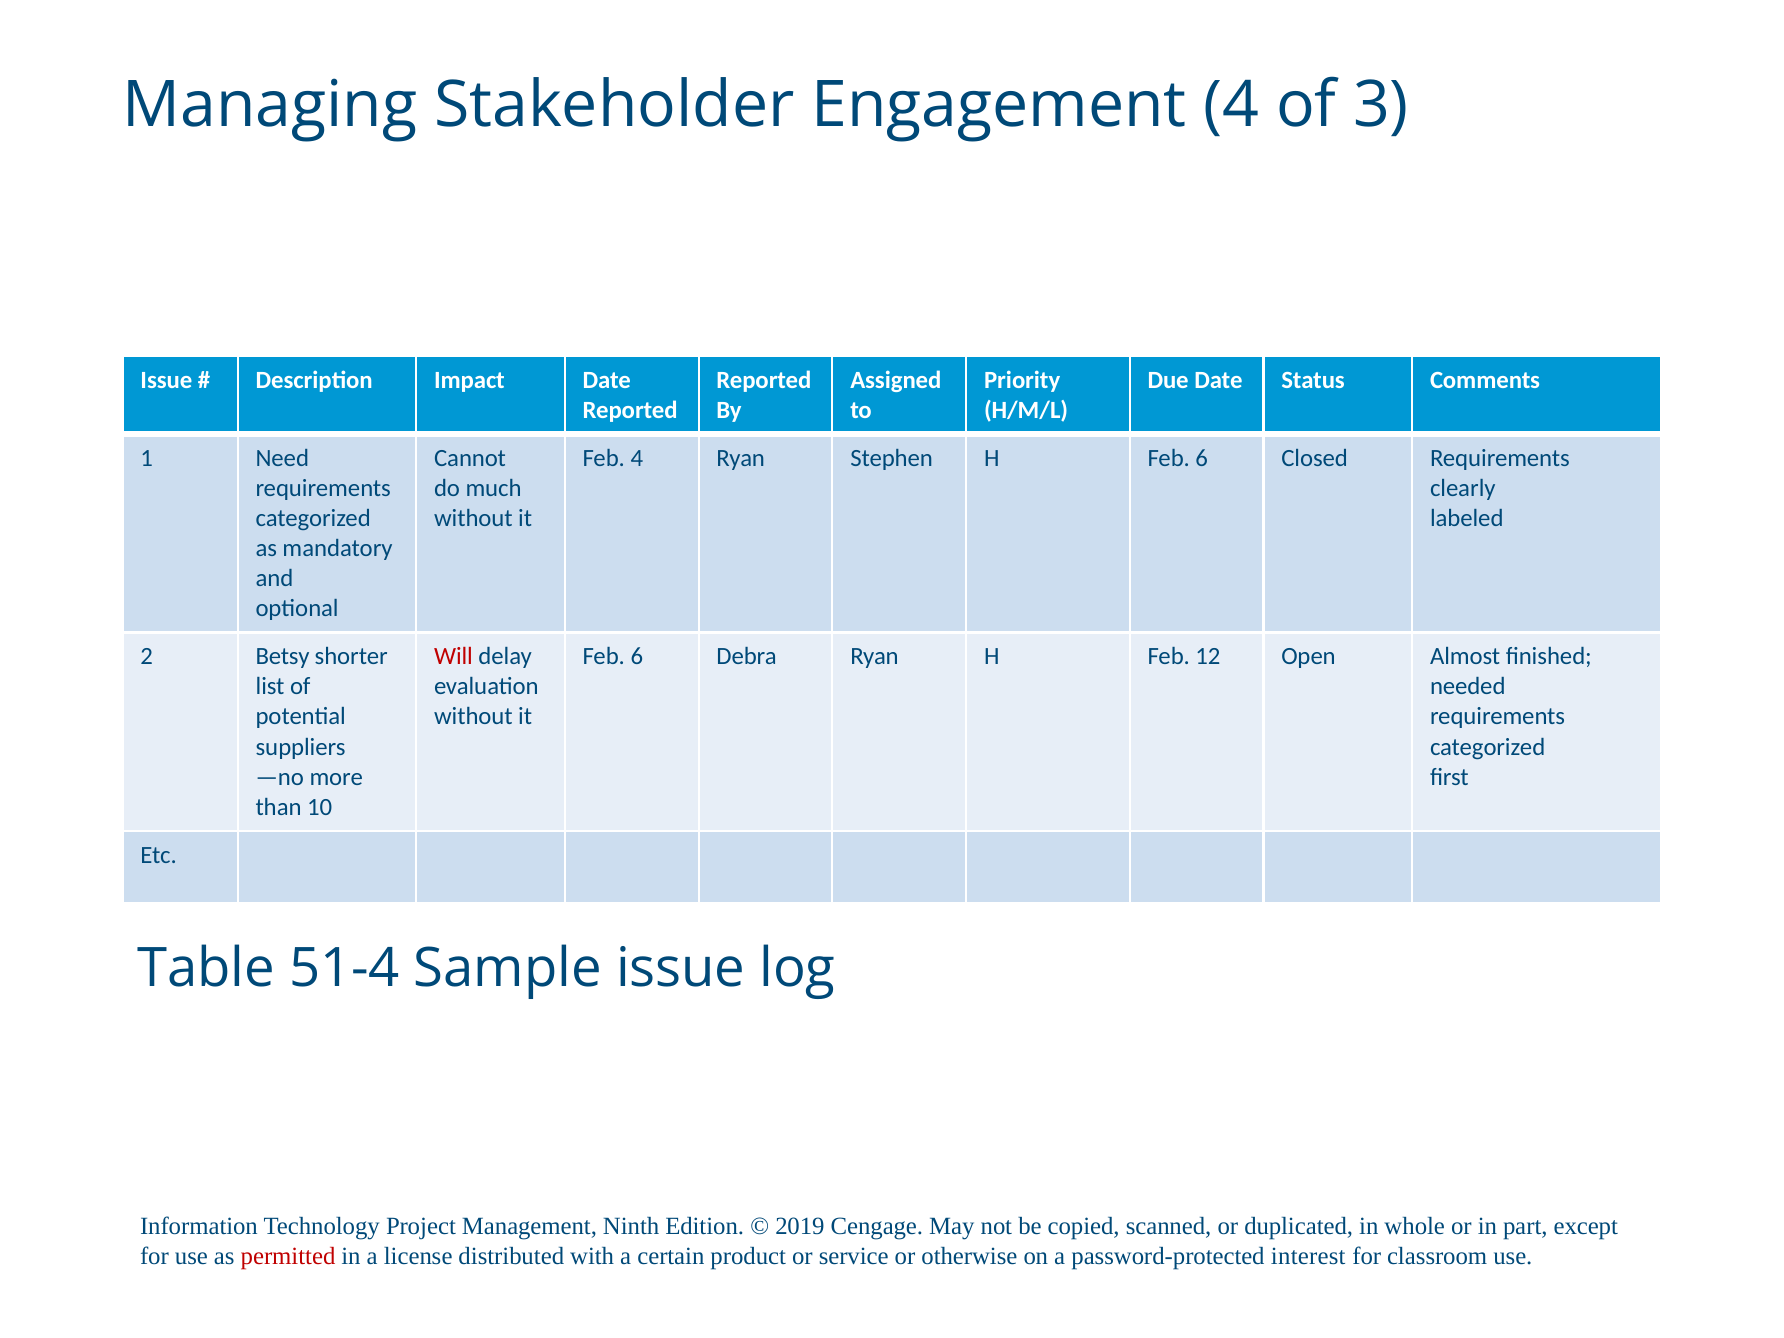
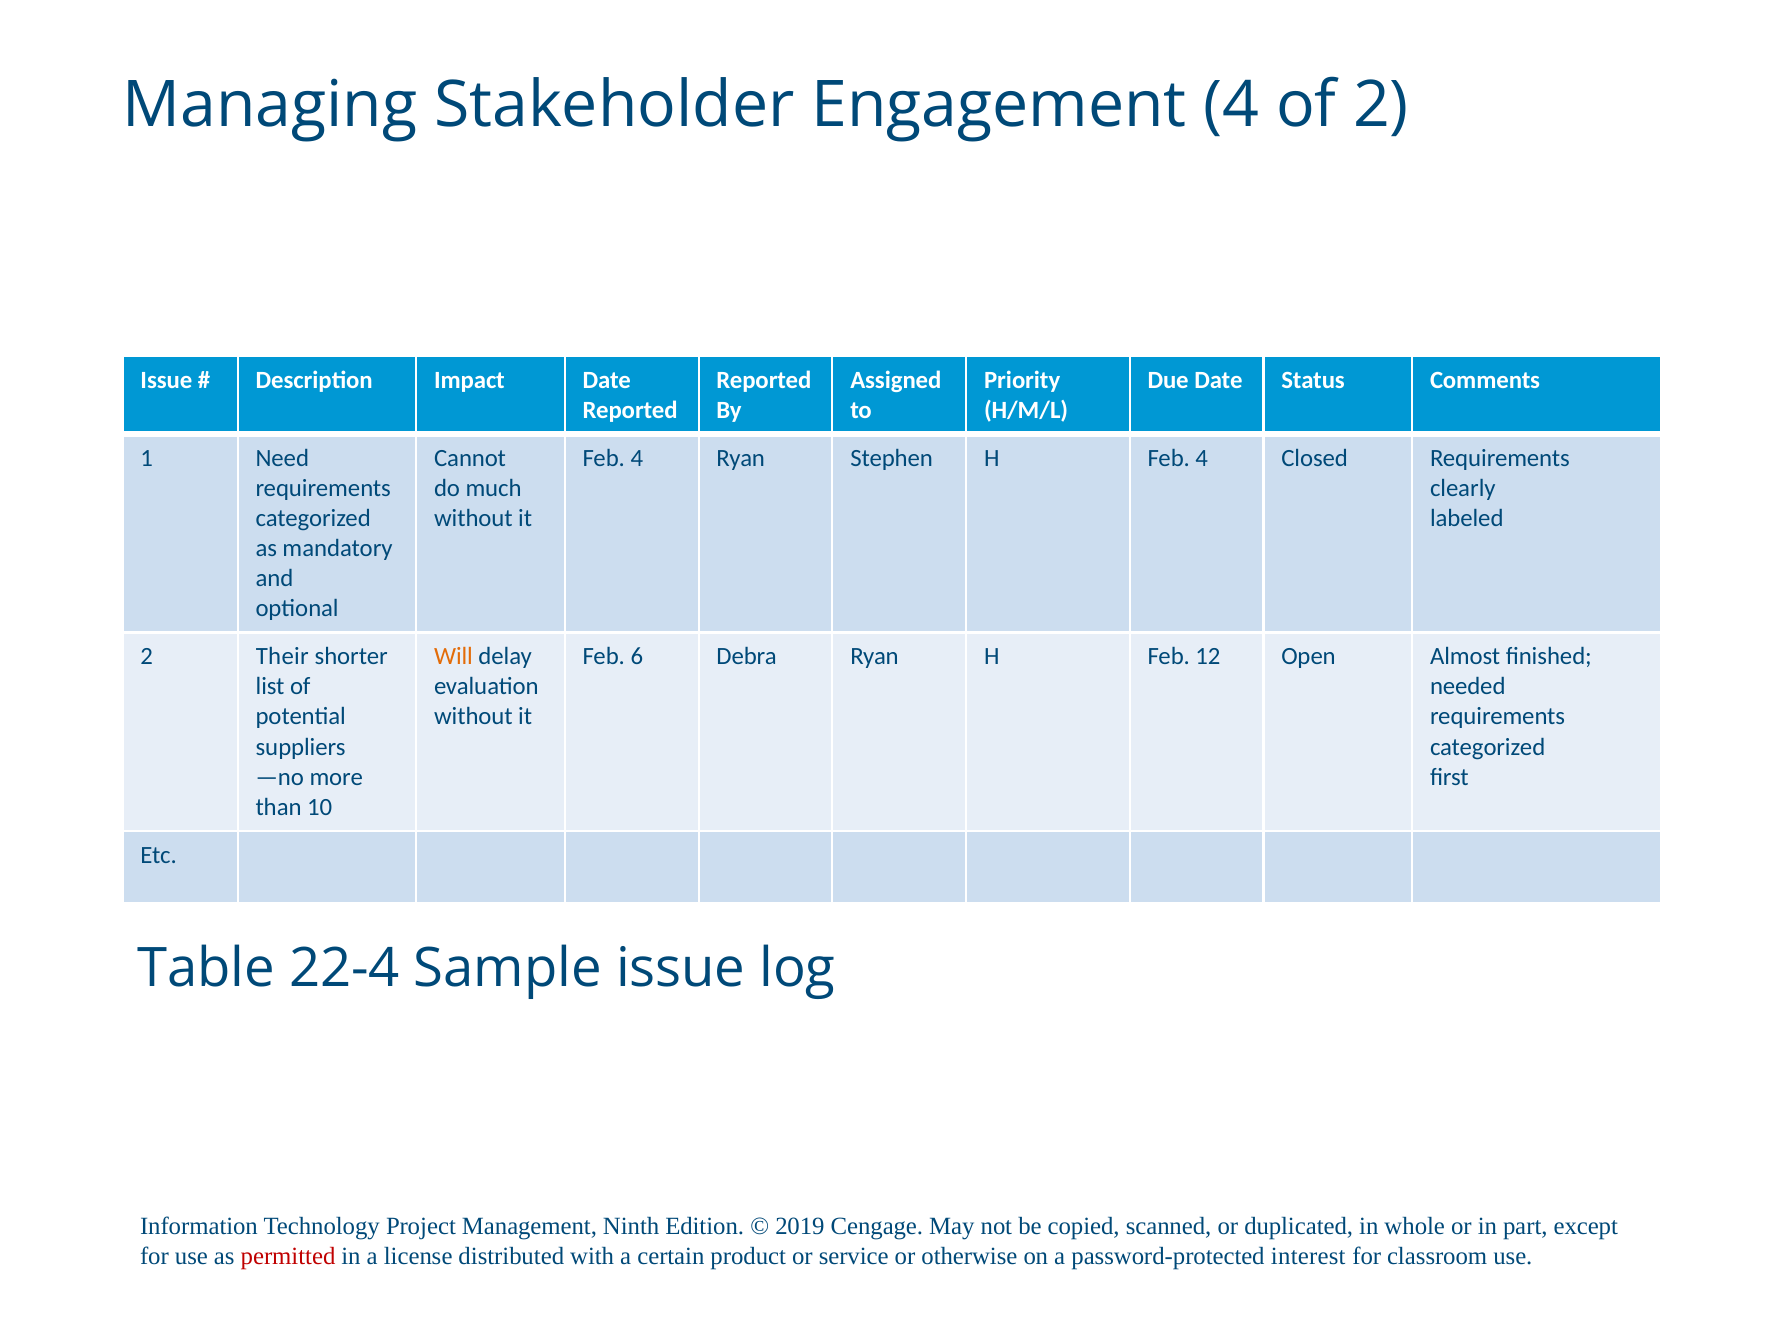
of 3: 3 -> 2
H Feb 6: 6 -> 4
Betsy: Betsy -> Their
Will colour: red -> orange
51-4: 51-4 -> 22-4
